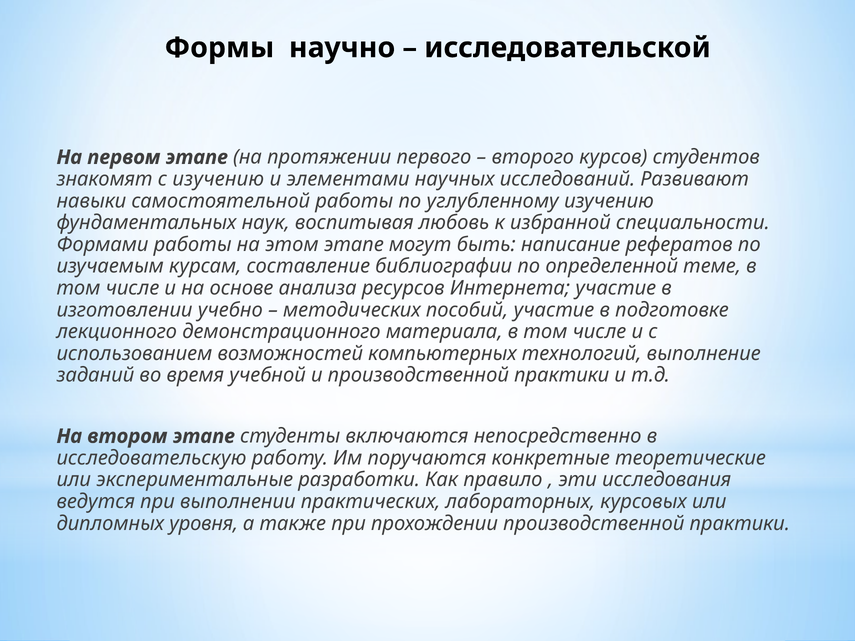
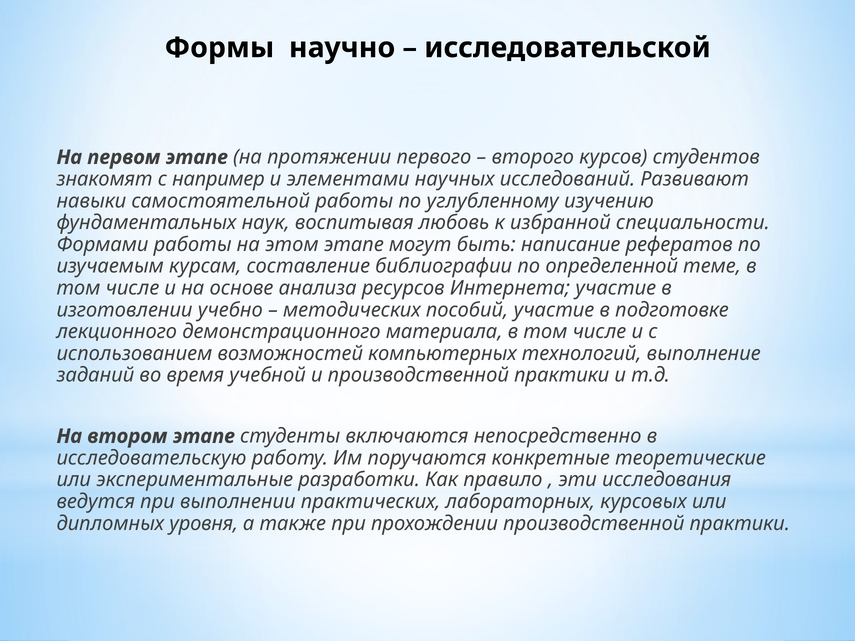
с изучению: изучению -> например
